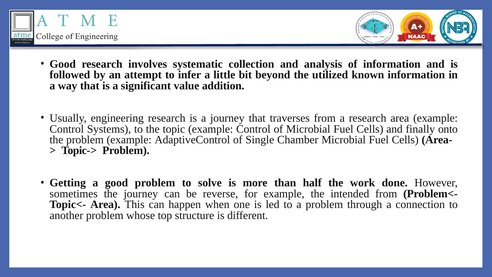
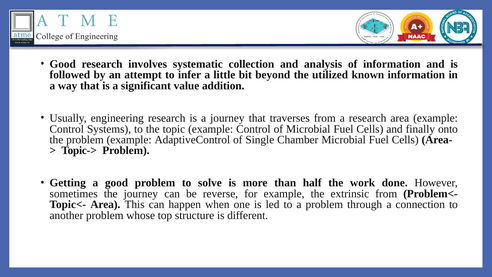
intended: intended -> extrinsic
